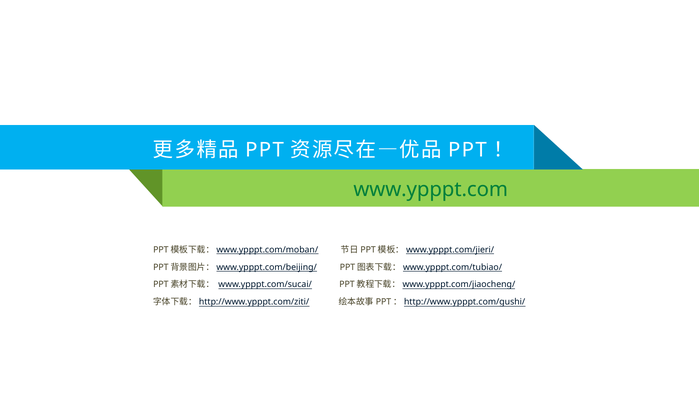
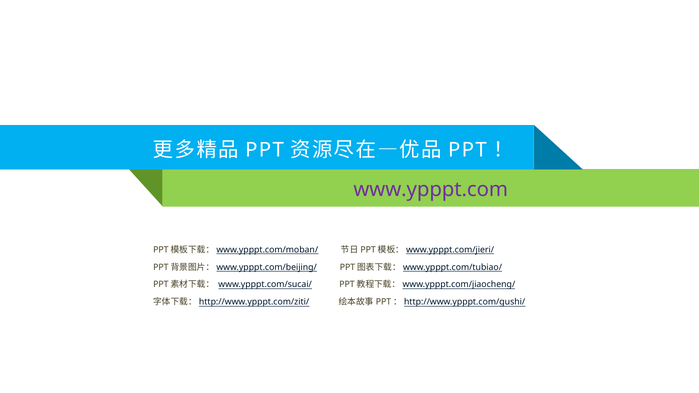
www.ypppt.com colour: green -> purple
